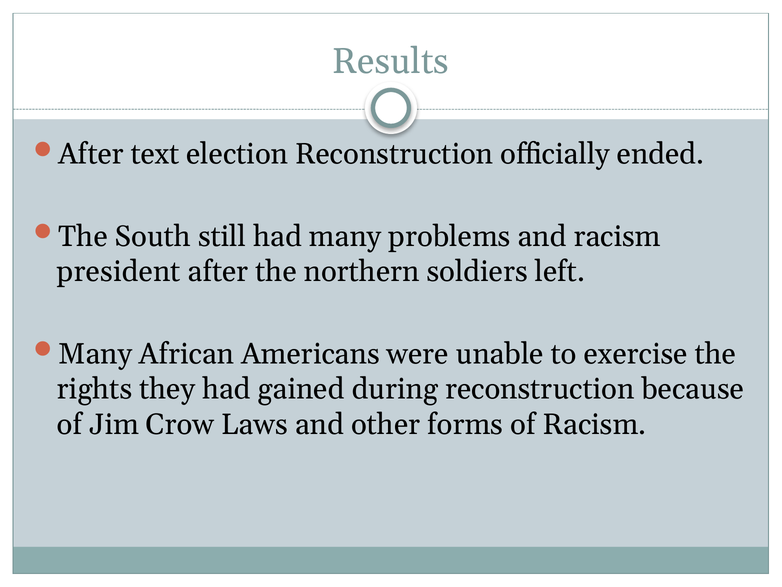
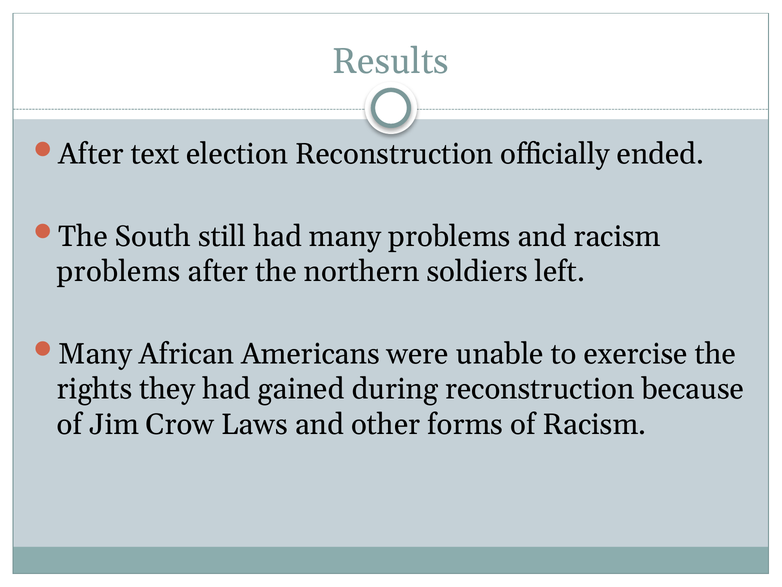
president at (119, 272): president -> problems
